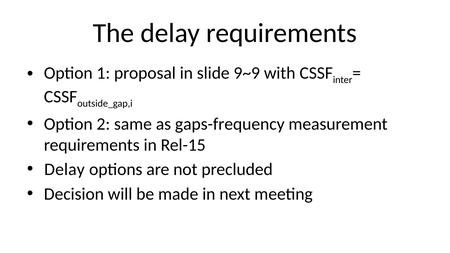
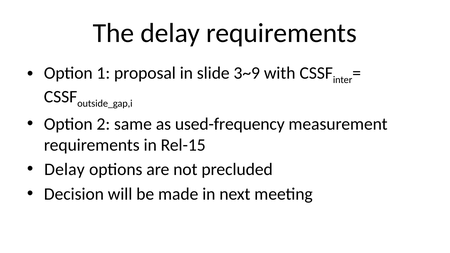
9~9: 9~9 -> 3~9
gaps-frequency: gaps-frequency -> used-frequency
